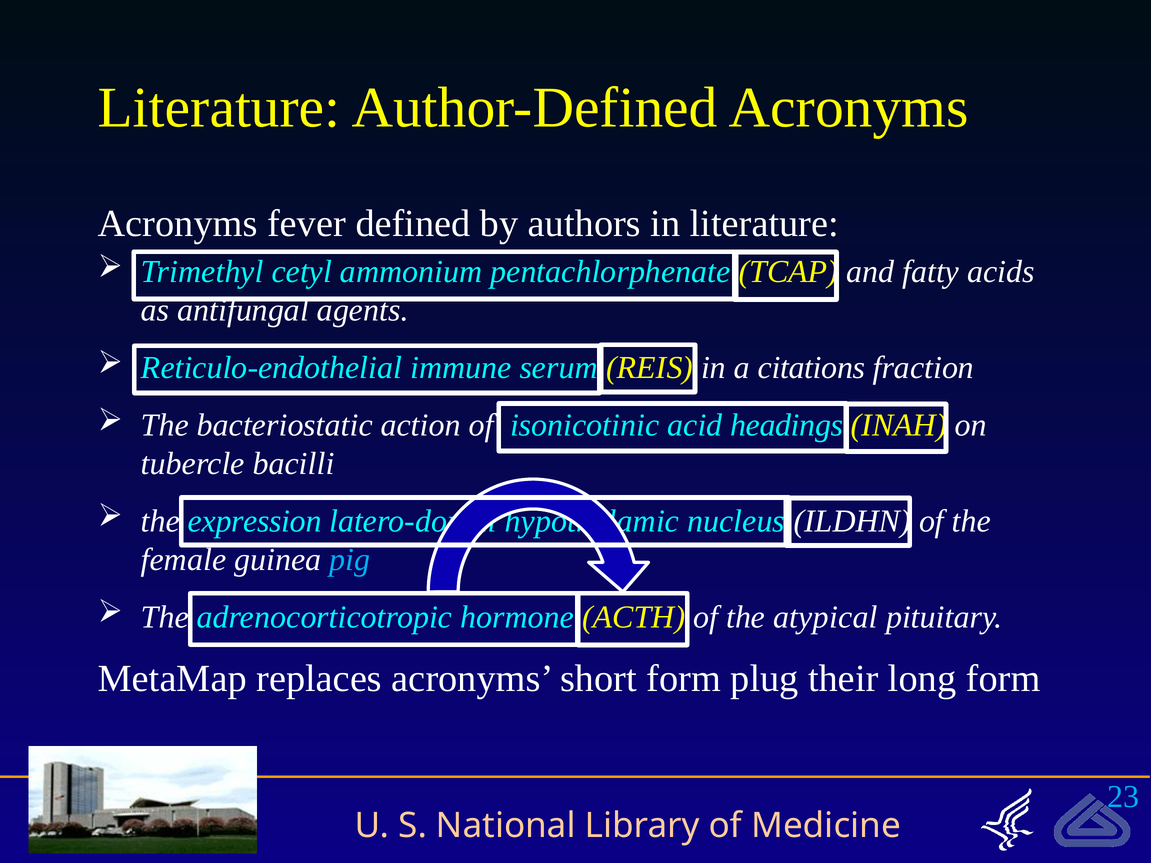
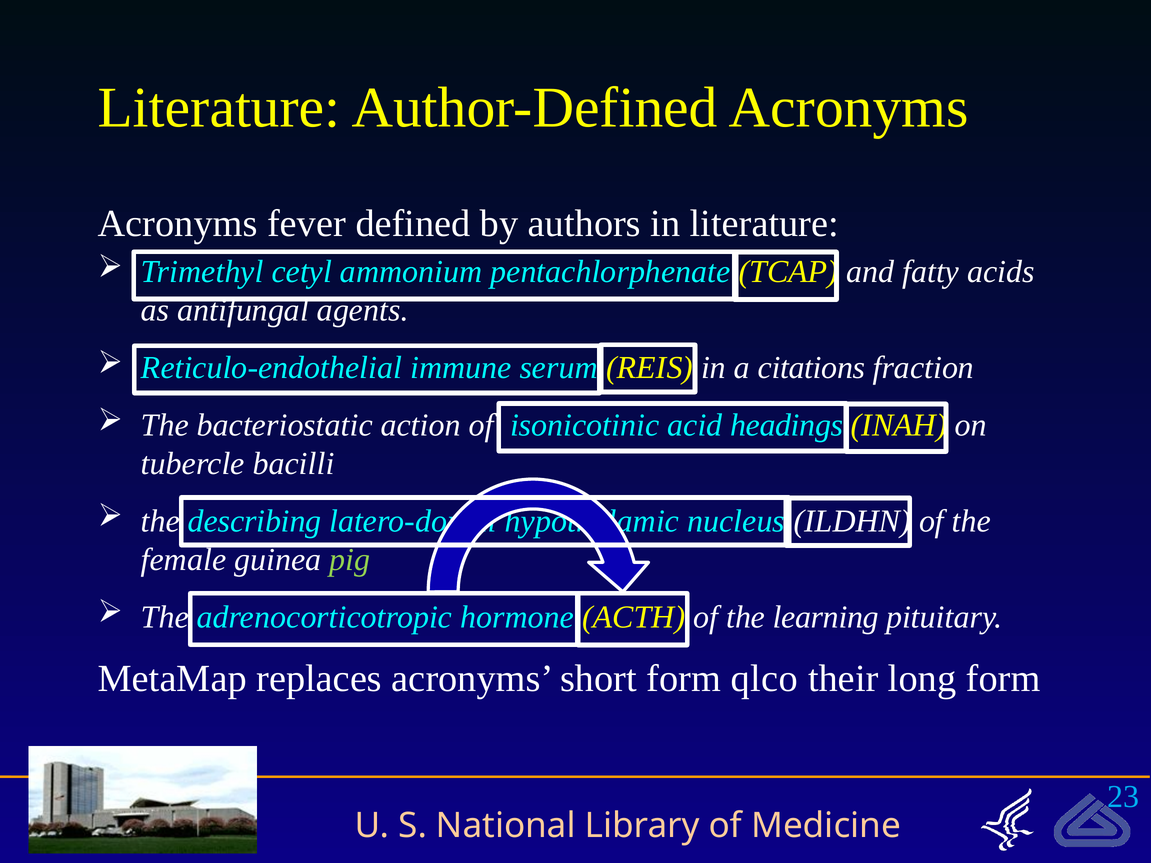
expression: expression -> describing
pig colour: light blue -> light green
atypical: atypical -> learning
plug: plug -> qlco
